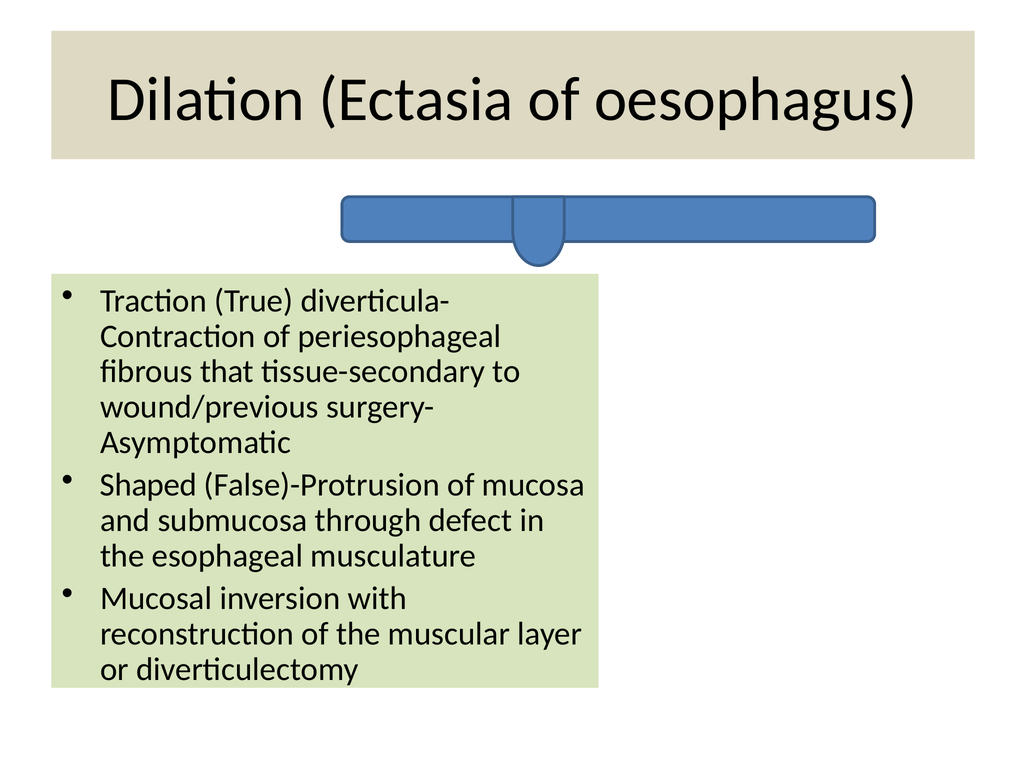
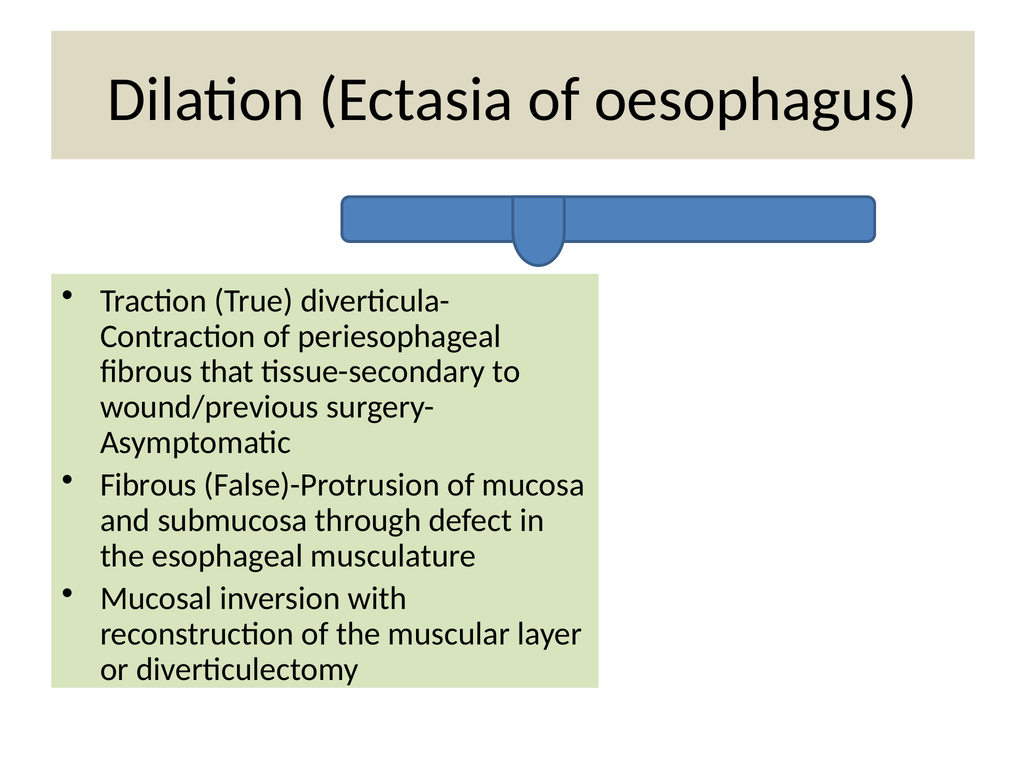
Shaped at (148, 485): Shaped -> Fibrous
